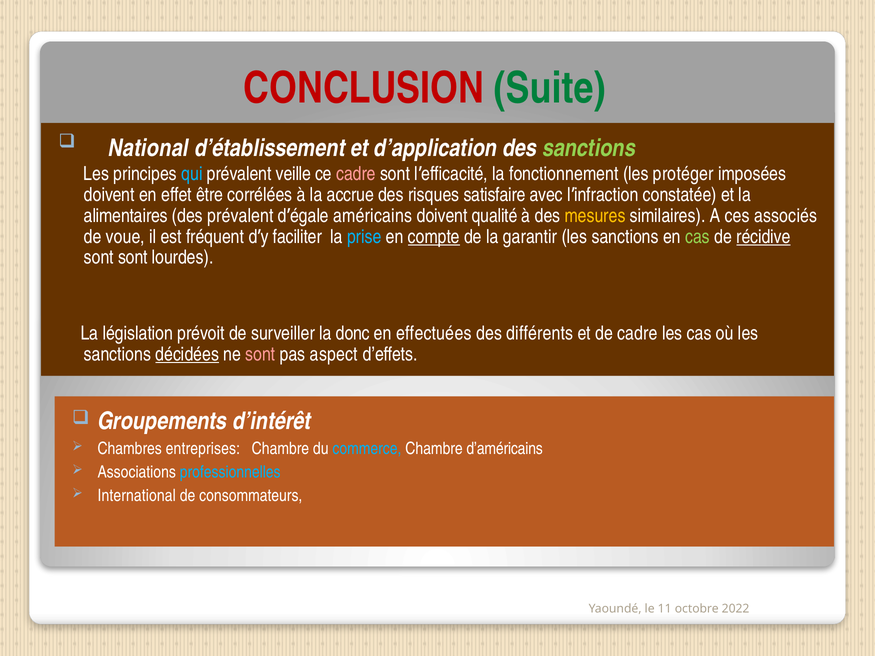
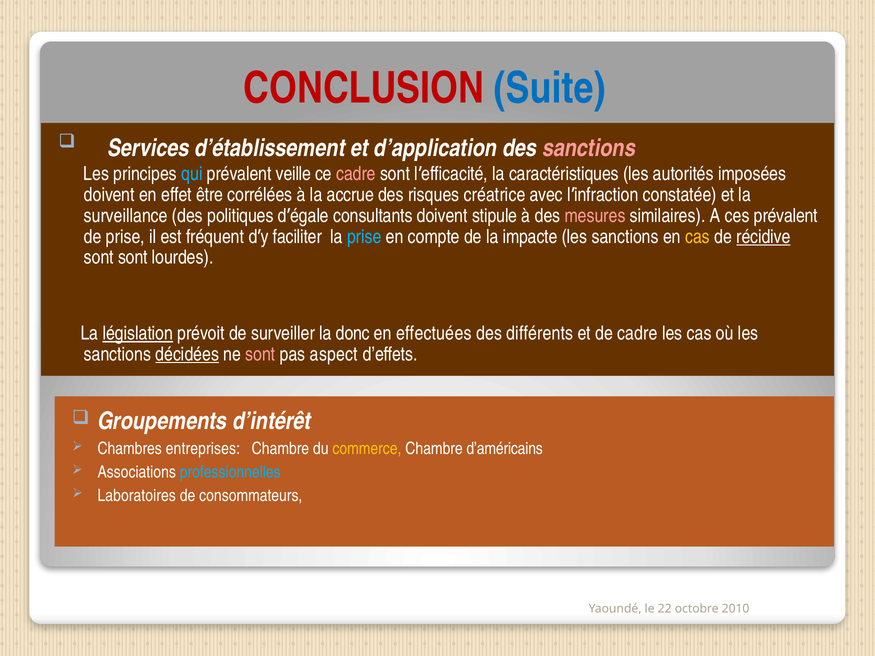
Suite colour: green -> blue
National: National -> Services
sanctions at (589, 148) colour: light green -> pink
fonctionnement: fonctionnement -> caractéristiques
protéger: protéger -> autorités
satisfaire: satisfaire -> créatrice
alimentaires: alimentaires -> surveillance
des prévalent: prévalent -> politiques
américains: américains -> consultants
qualité: qualité -> stipule
mesures colour: yellow -> pink
ces associés: associés -> prévalent
de voue: voue -> prise
compte underline: present -> none
garantir: garantir -> impacte
cas at (698, 237) colour: light green -> yellow
législation underline: none -> present
commerce colour: light blue -> yellow
International: International -> Laboratoires
11: 11 -> 22
2022: 2022 -> 2010
